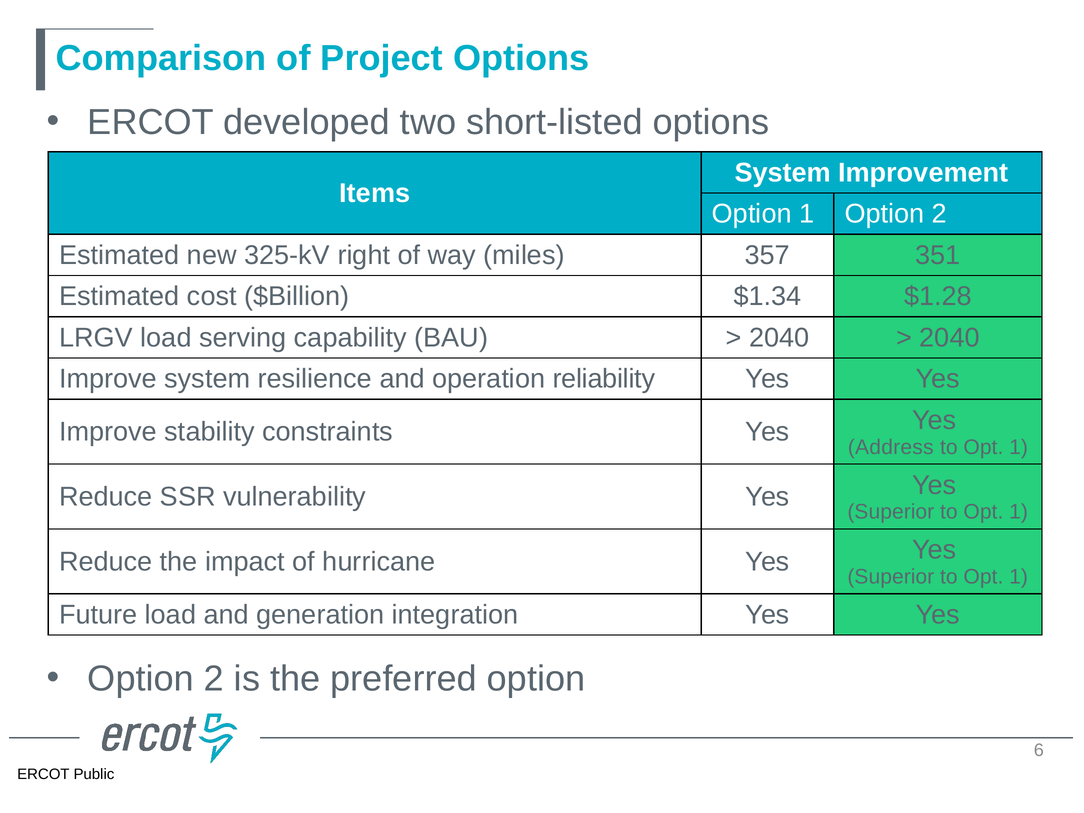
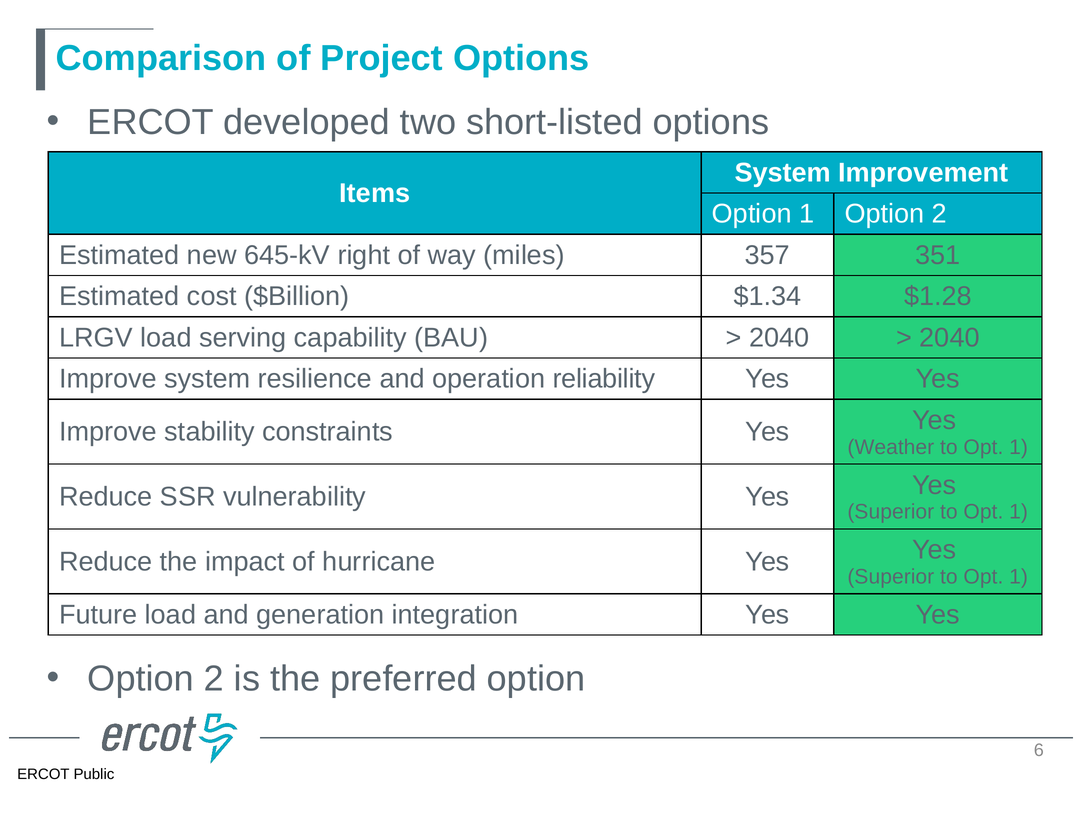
325-kV: 325-kV -> 645-kV
Address: Address -> Weather
